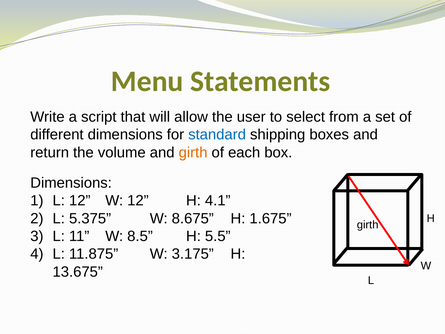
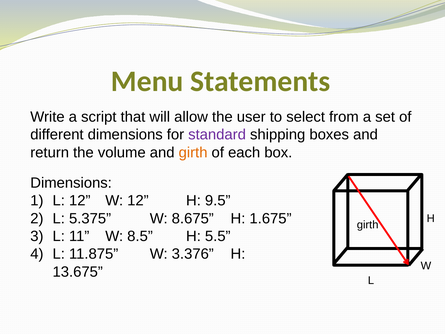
standard colour: blue -> purple
4.1: 4.1 -> 9.5
3.175: 3.175 -> 3.376
